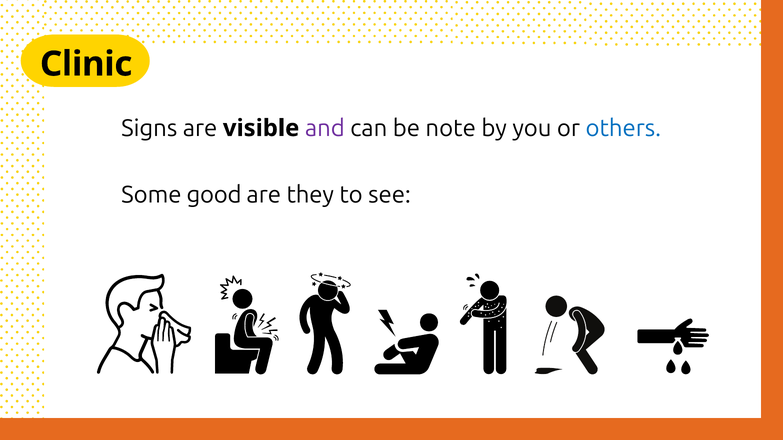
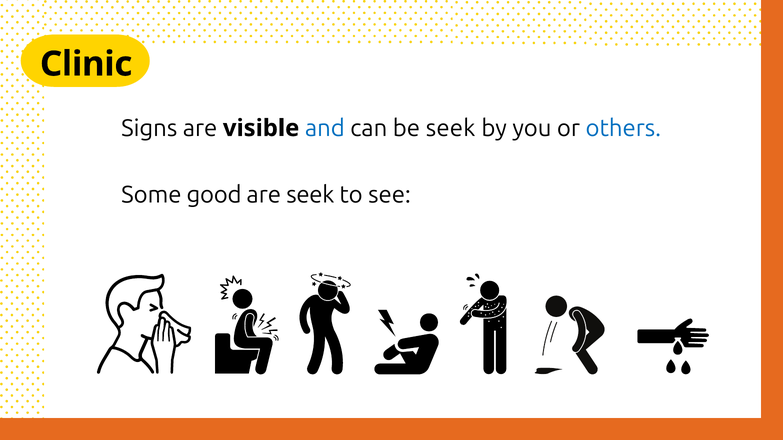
and colour: purple -> blue
be note: note -> seek
are they: they -> seek
